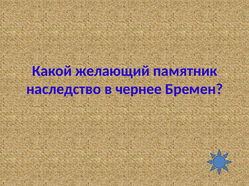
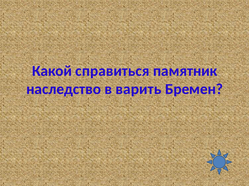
желающий: желающий -> справиться
чернее: чернее -> варить
